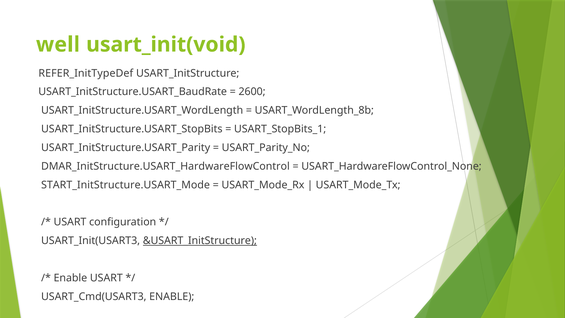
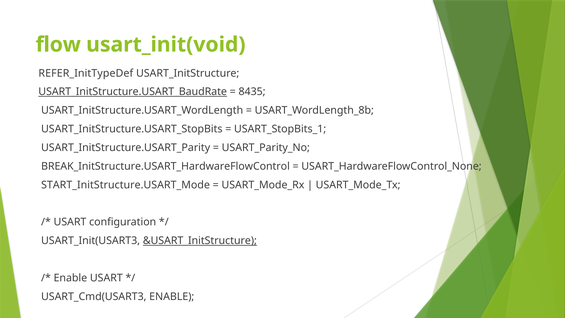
well: well -> flow
USART_InitStructure.USART_BaudRate underline: none -> present
2600: 2600 -> 8435
DMAR_InitStructure.USART_HardwareFlowControl: DMAR_InitStructure.USART_HardwareFlowControl -> BREAK_InitStructure.USART_HardwareFlowControl
